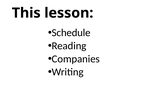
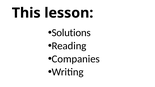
Schedule: Schedule -> Solutions
